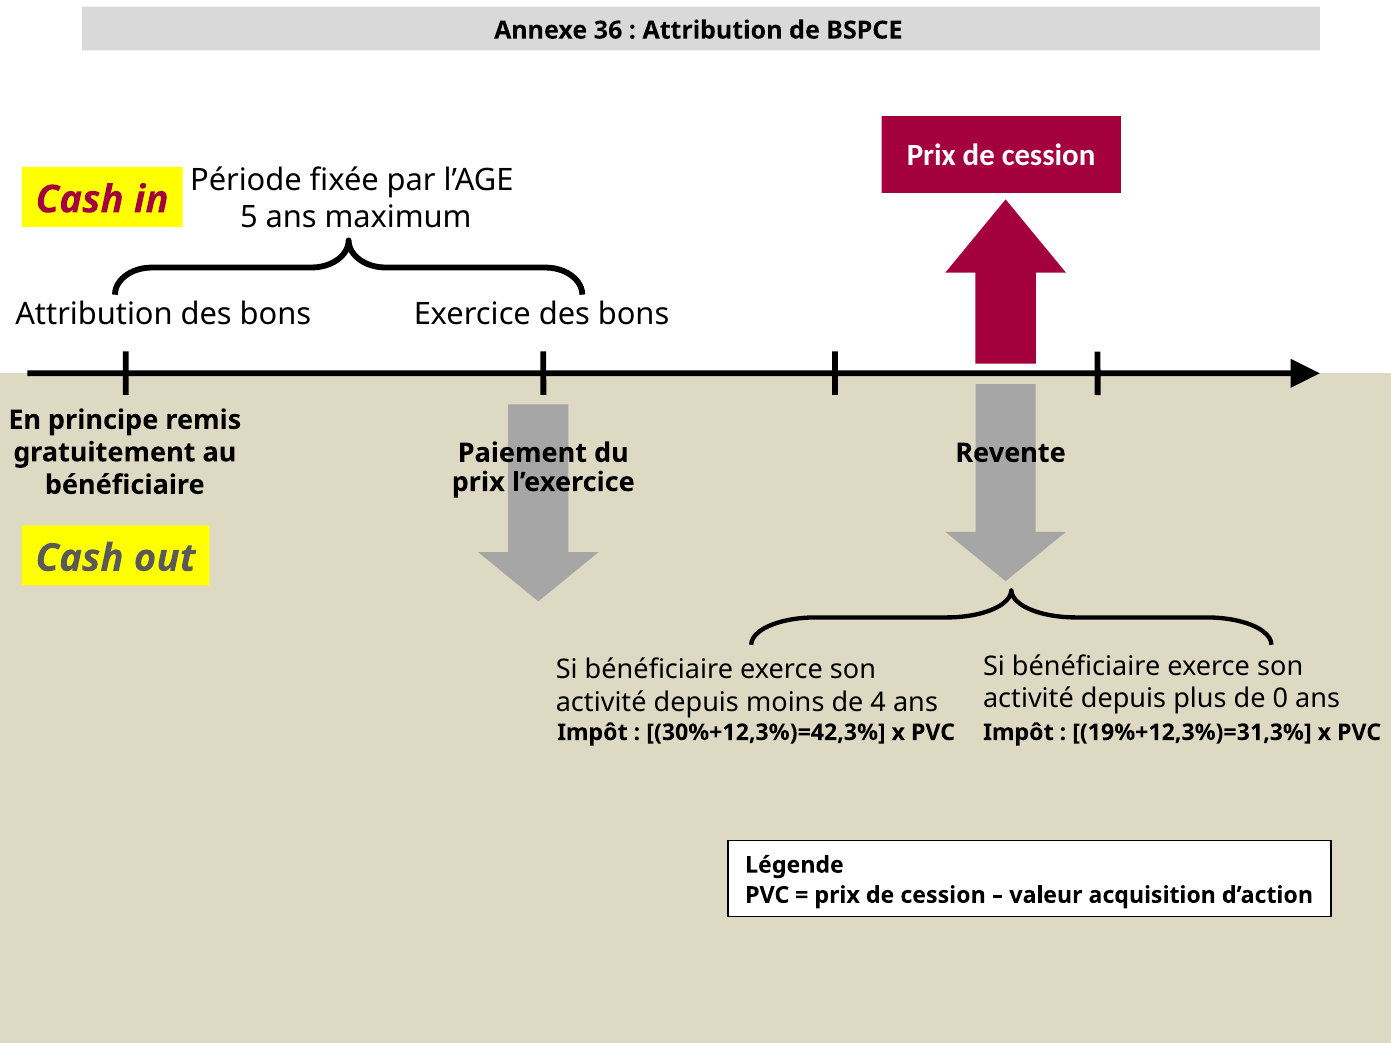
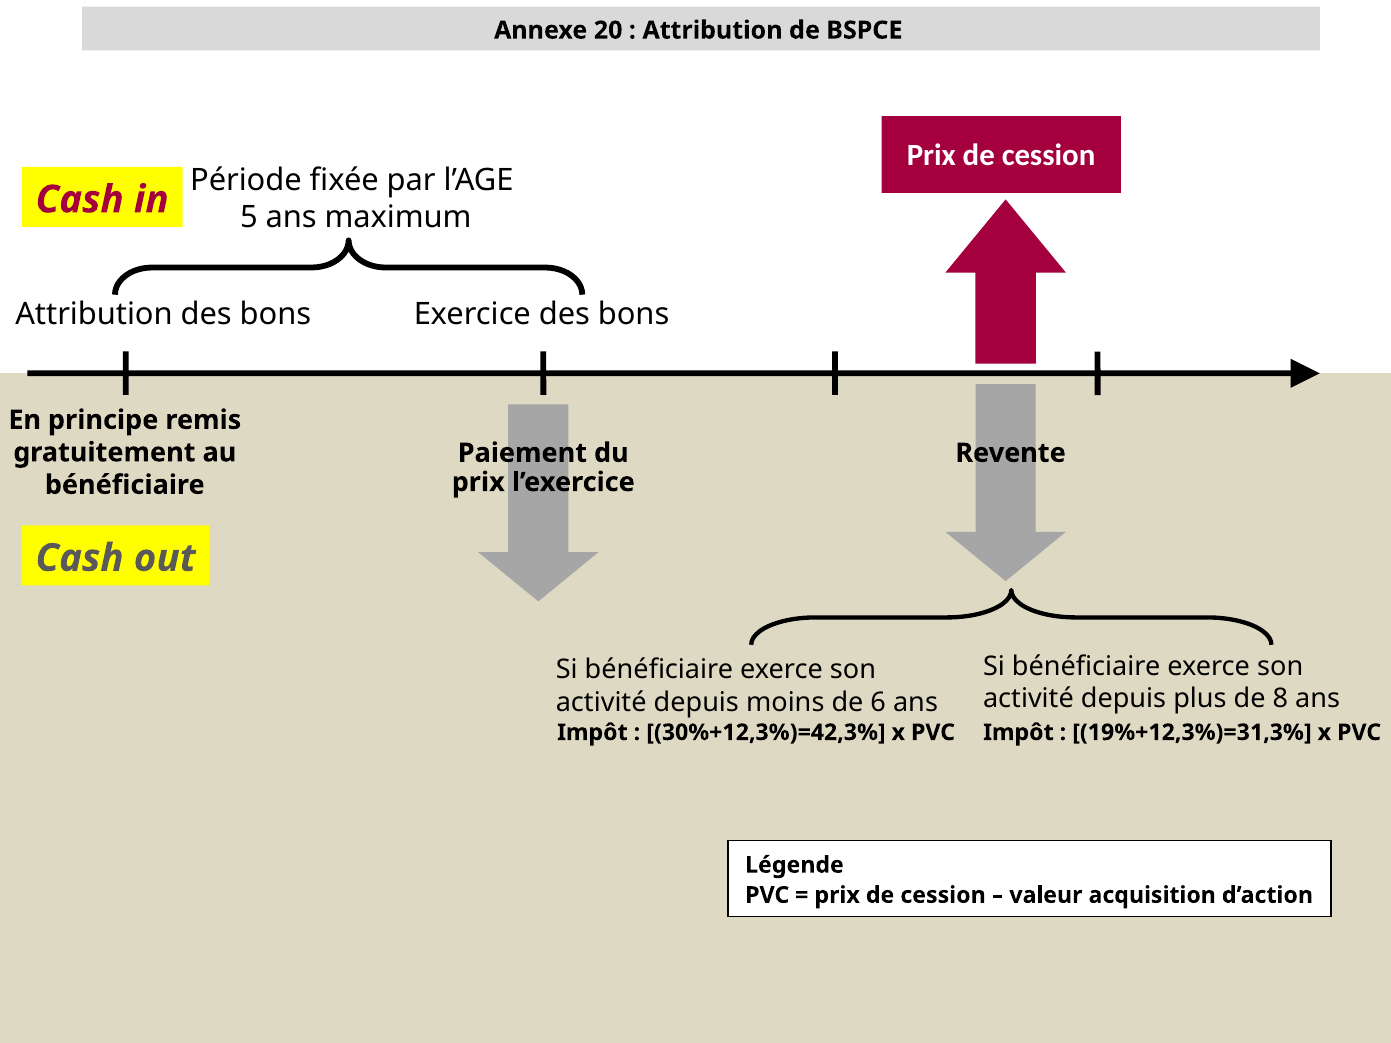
36: 36 -> 20
0: 0 -> 8
4: 4 -> 6
